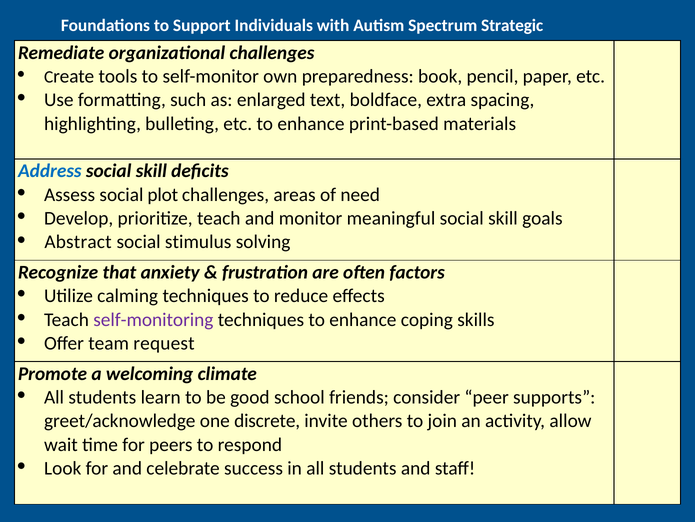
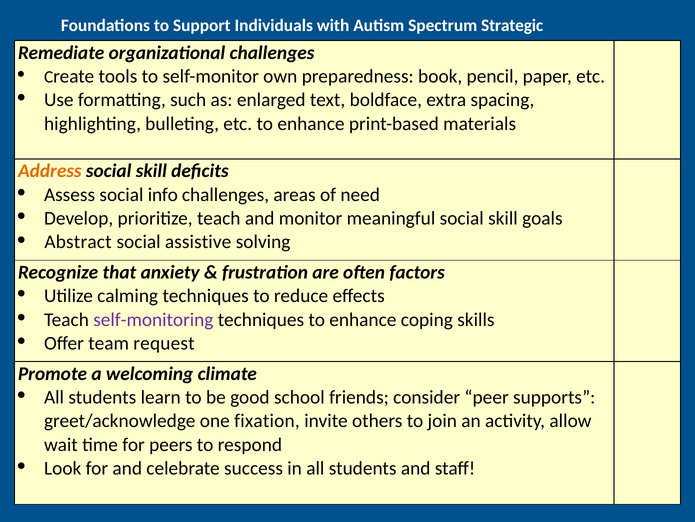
Address colour: blue -> orange
plot: plot -> info
stimulus: stimulus -> assistive
discrete: discrete -> fixation
